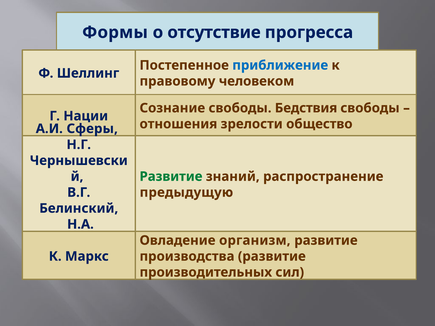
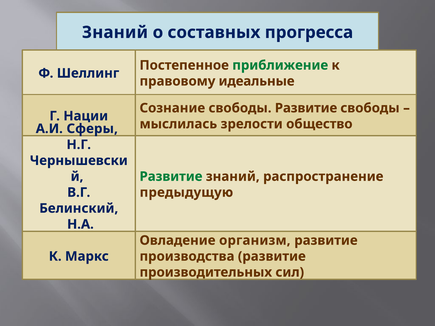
Формы at (115, 32): Формы -> Знаний
отсутствие: отсутствие -> составных
приближение colour: blue -> green
человеком: человеком -> идеальные
свободы Бедствия: Бедствия -> Развитие
отношения: отношения -> мыслилась
